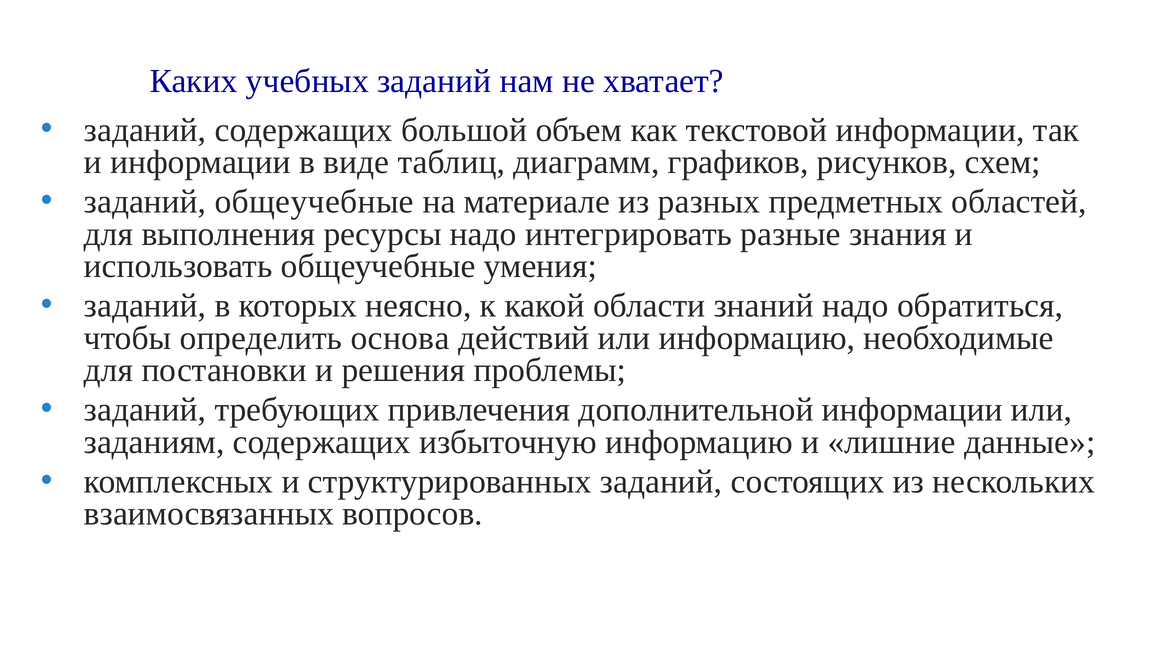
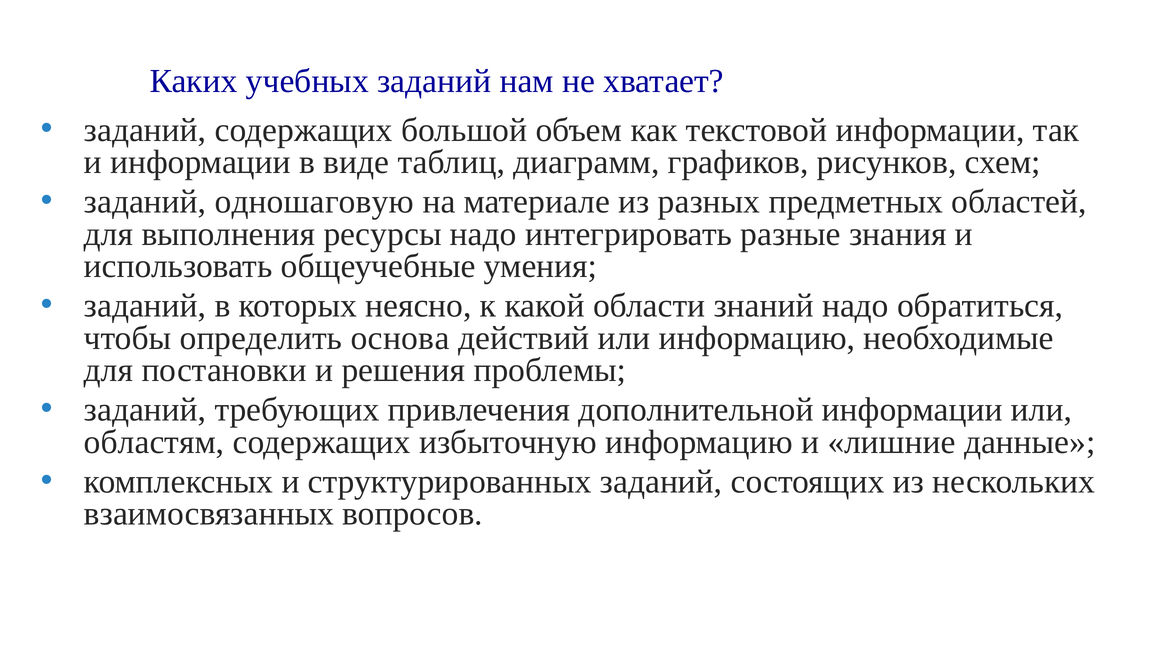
заданий общеучебные: общеучебные -> одношаговую
заданиям: заданиям -> областям
